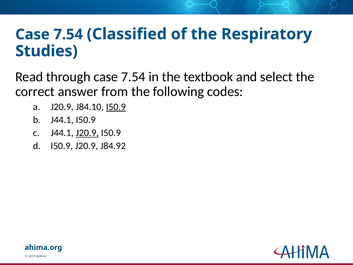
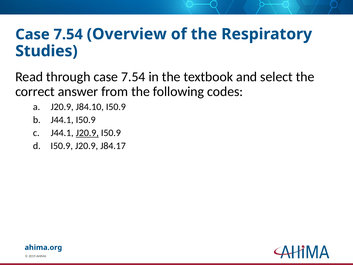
Classified: Classified -> Overview
I50.9 at (116, 107) underline: present -> none
J84.92: J84.92 -> J84.17
